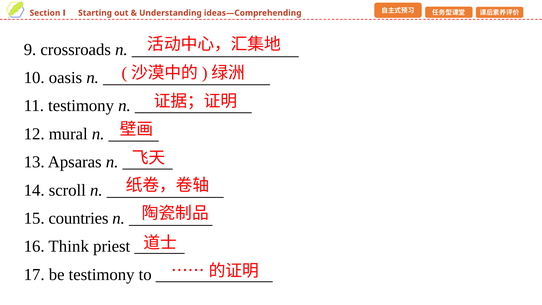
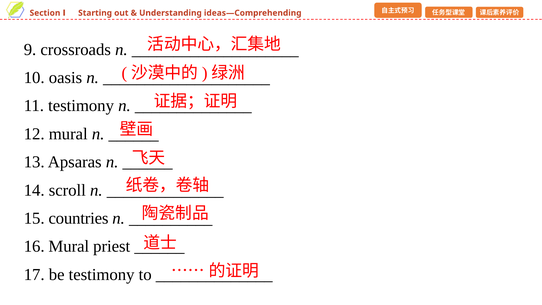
16 Think: Think -> Mural
